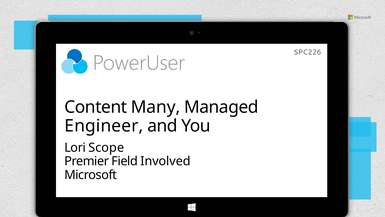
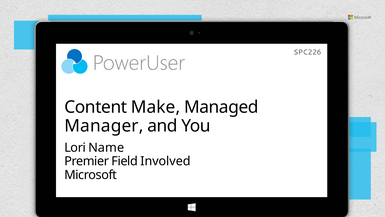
Many: Many -> Make
Engineer: Engineer -> Manager
Scope: Scope -> Name
